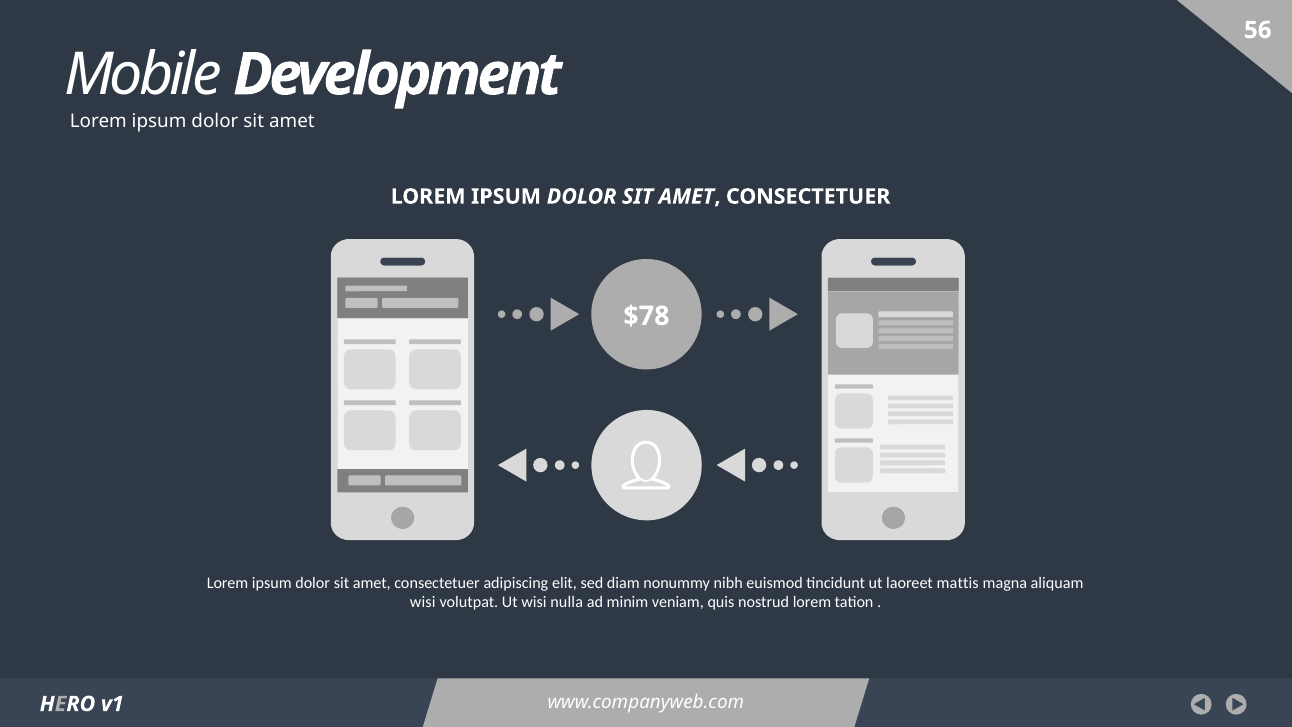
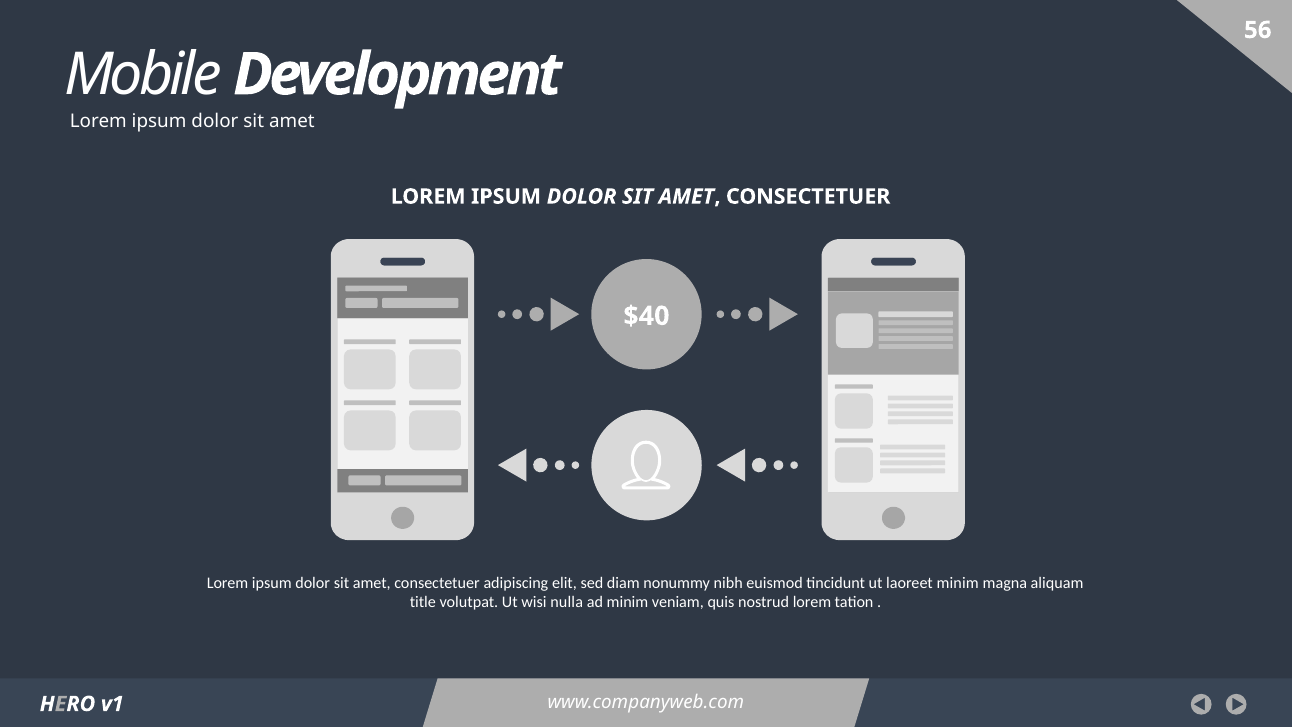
$78: $78 -> $40
laoreet mattis: mattis -> minim
wisi at (423, 602): wisi -> title
